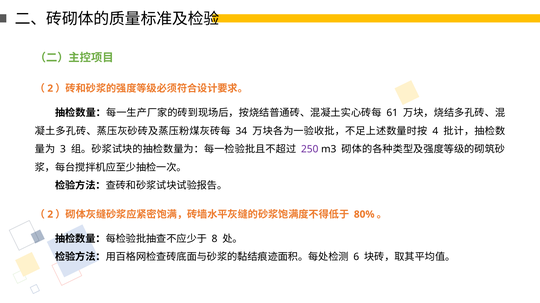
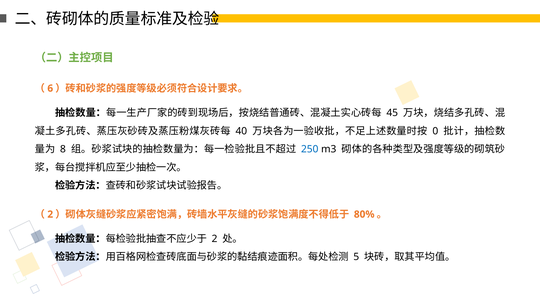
2 at (50, 89): 2 -> 6
61: 61 -> 45
34: 34 -> 40
4: 4 -> 0
3: 3 -> 8
250 colour: purple -> blue
8 at (214, 239): 8 -> 2
6: 6 -> 5
